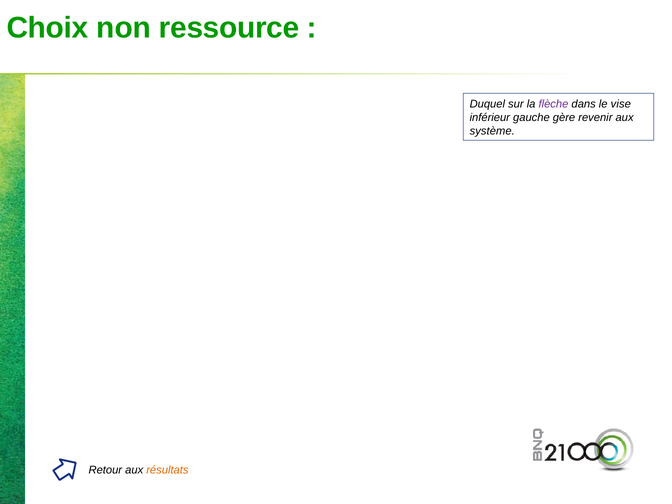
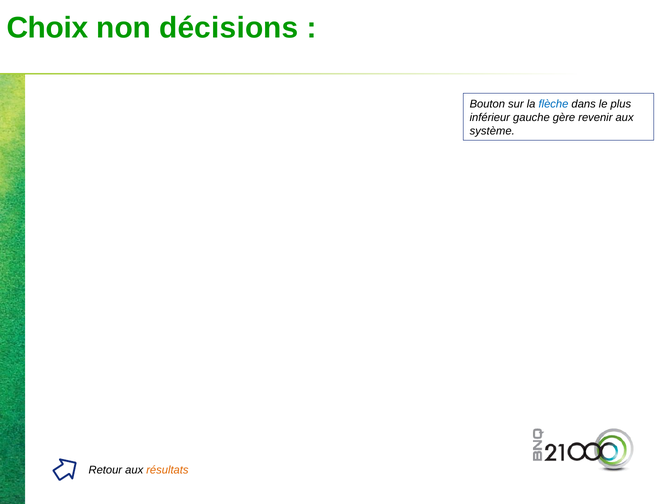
ressource: ressource -> décisions
Duquel: Duquel -> Bouton
flèche colour: purple -> blue
vise: vise -> plus
